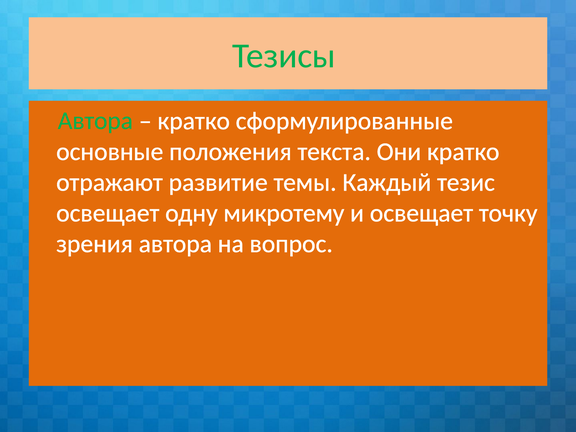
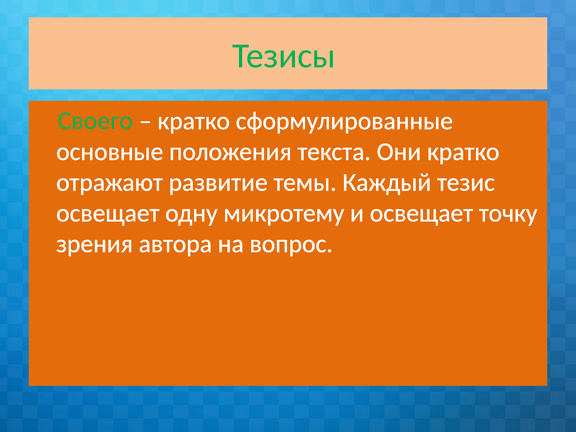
Автора at (95, 121): Автора -> Своего
